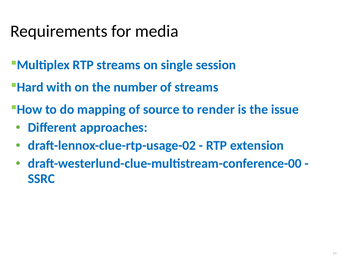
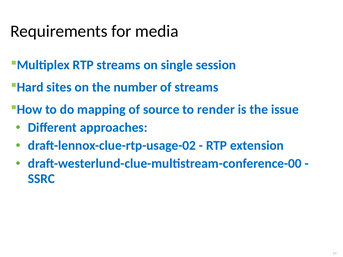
with: with -> sites
